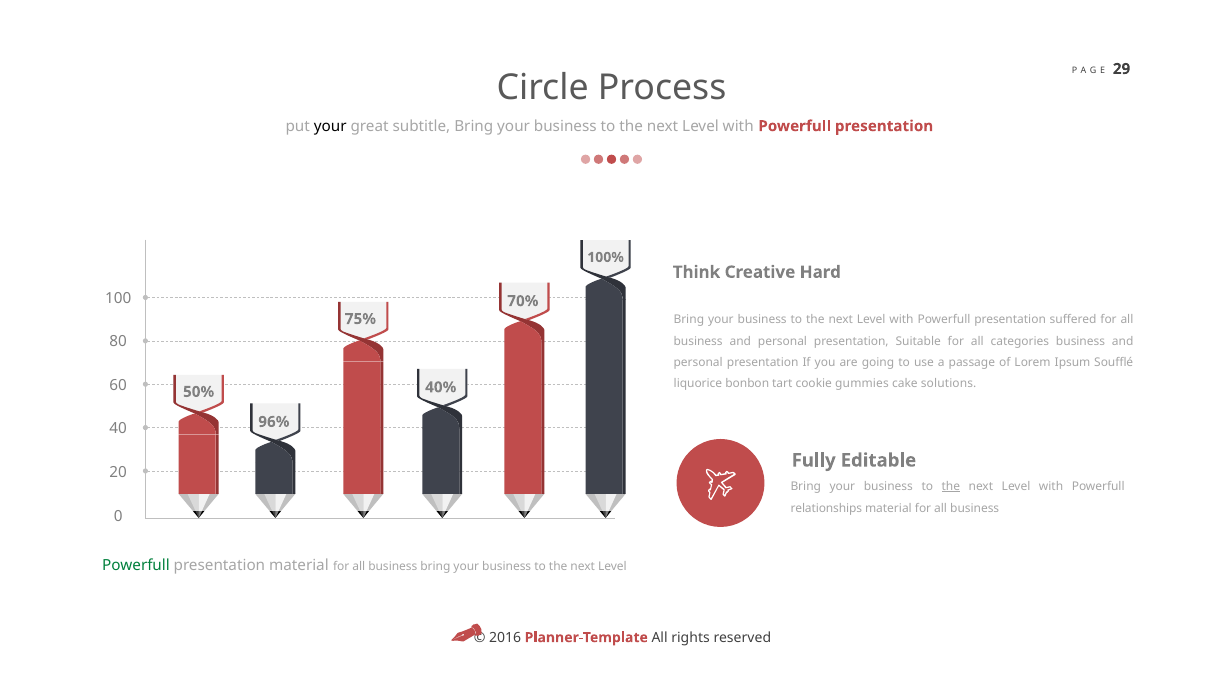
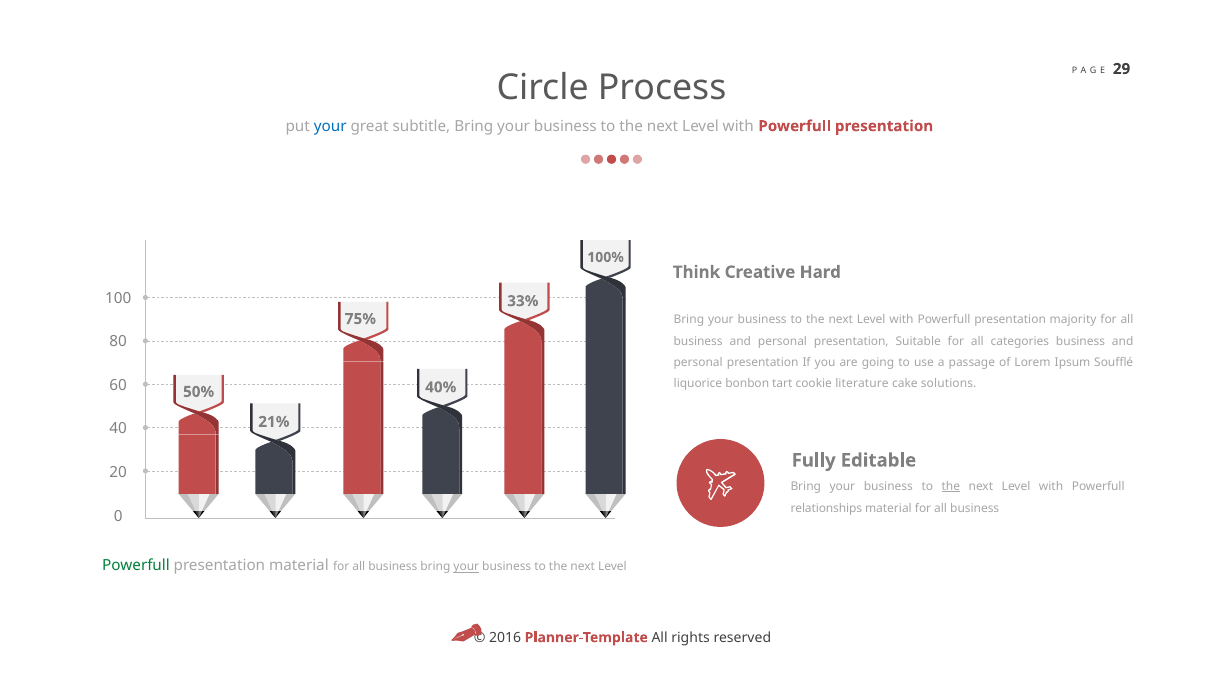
your at (330, 126) colour: black -> blue
70%: 70% -> 33%
suffered: suffered -> majority
gummies: gummies -> literature
96%: 96% -> 21%
your at (466, 567) underline: none -> present
